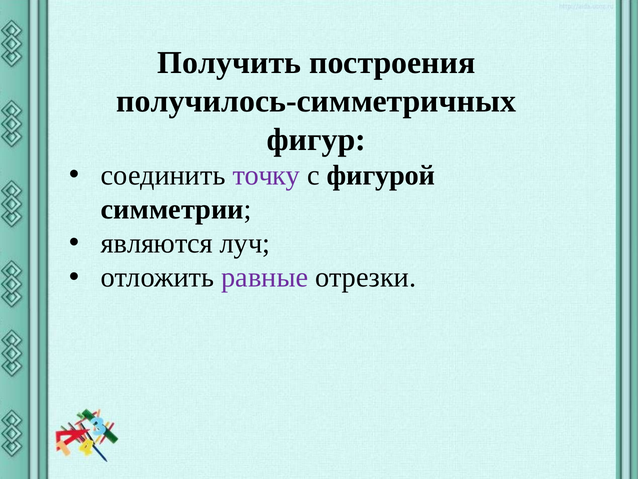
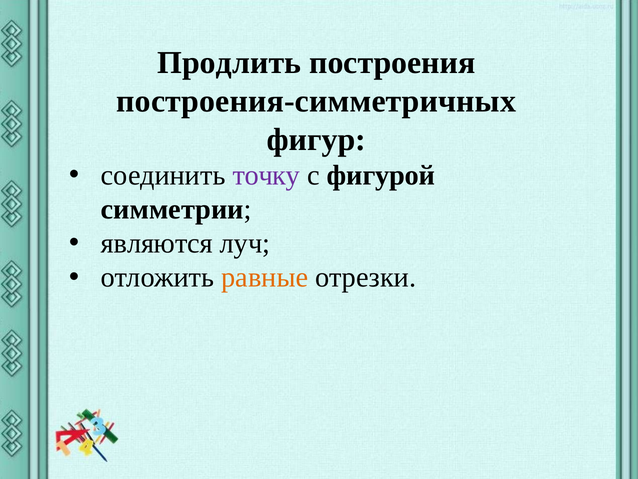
Получить: Получить -> Продлить
получилось-симметричных: получилось-симметричных -> построения-симметричных
равные colour: purple -> orange
